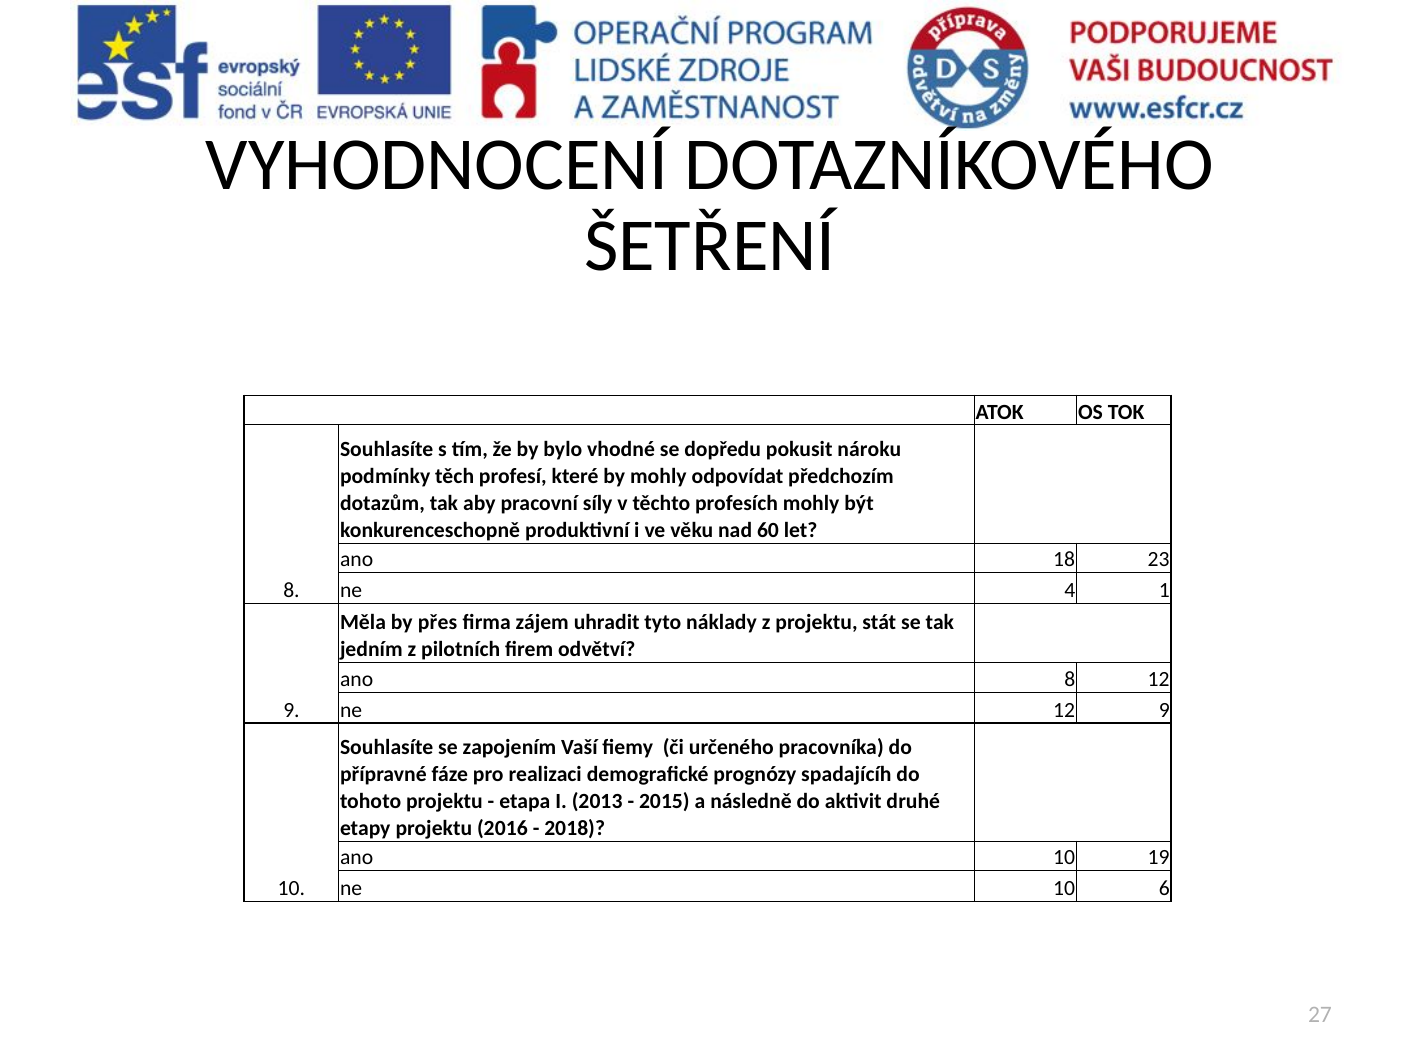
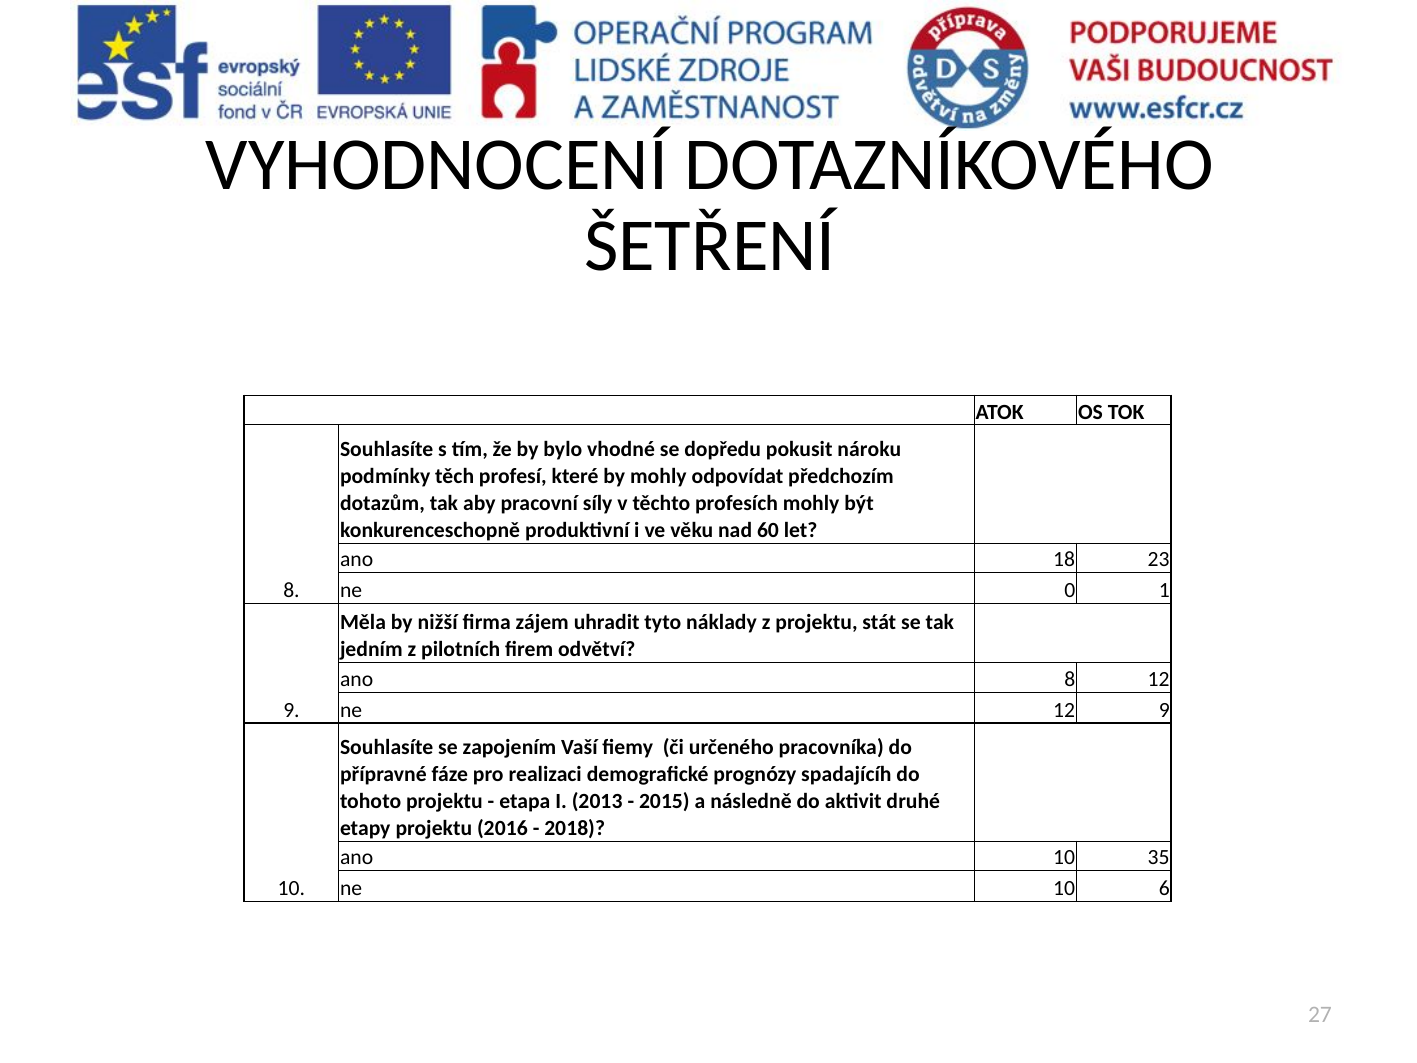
4: 4 -> 0
přes: přes -> nižší
19: 19 -> 35
